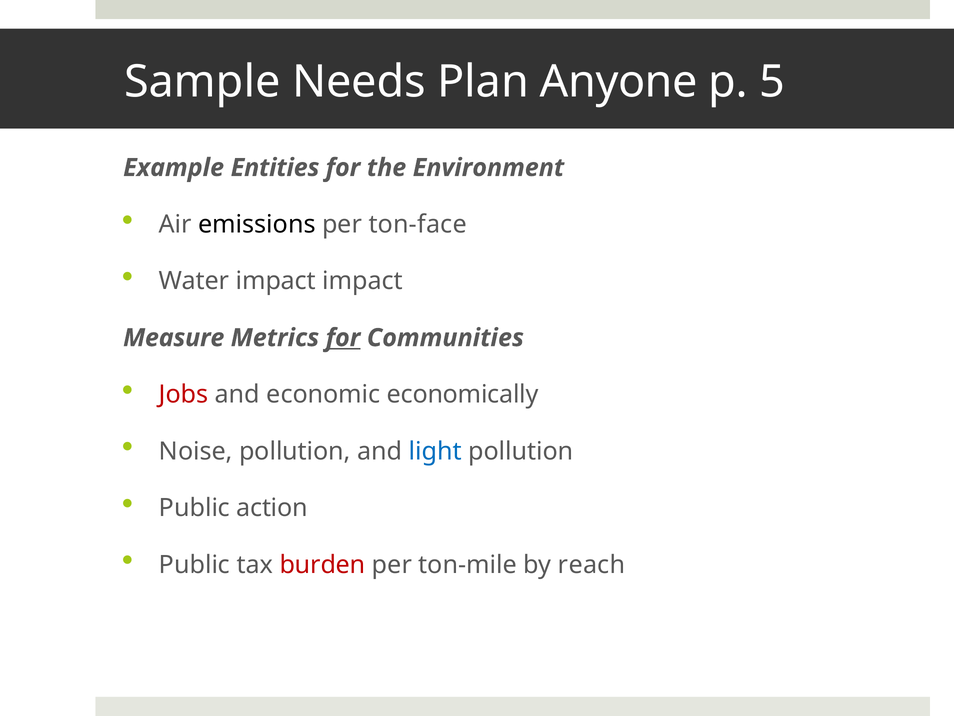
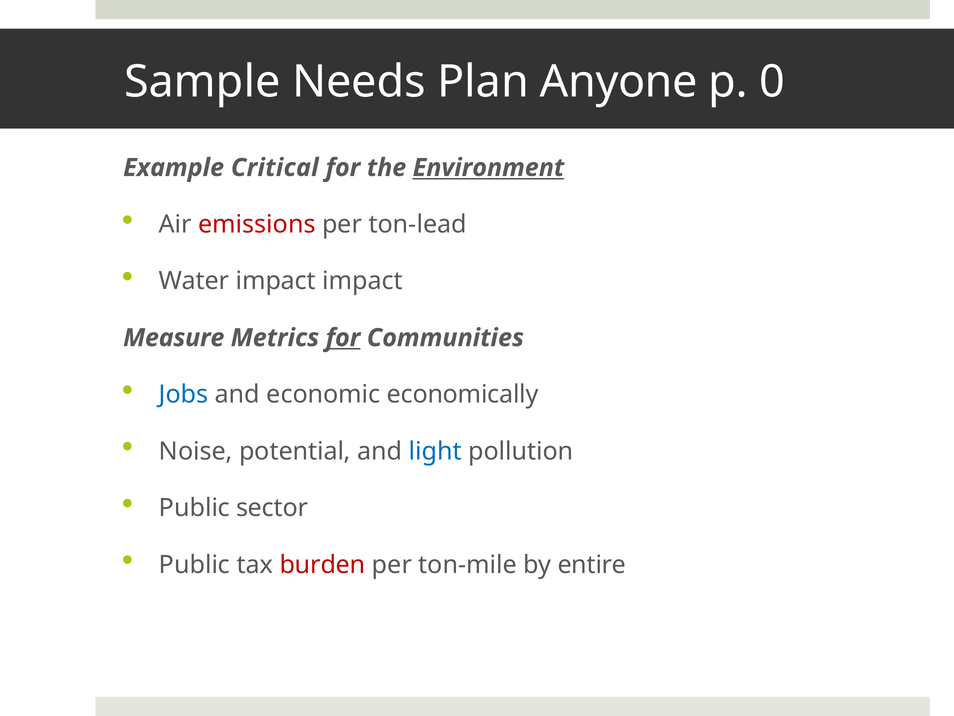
5: 5 -> 0
Entities: Entities -> Critical
Environment underline: none -> present
emissions colour: black -> red
ton-face: ton-face -> ton-lead
Jobs colour: red -> blue
Noise pollution: pollution -> potential
action: action -> sector
reach: reach -> entire
